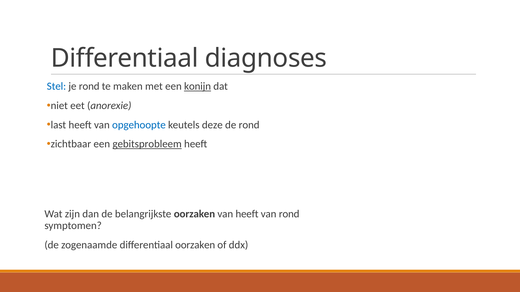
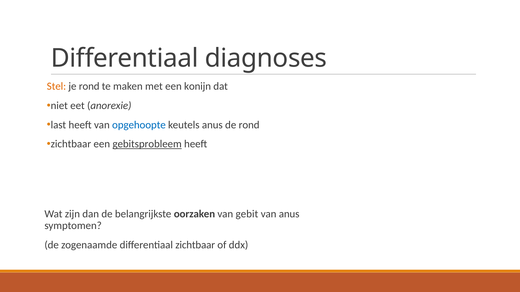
Stel colour: blue -> orange
konijn underline: present -> none
keutels deze: deze -> anus
van heeft: heeft -> gebit
van rond: rond -> anus
differentiaal oorzaken: oorzaken -> zichtbaar
